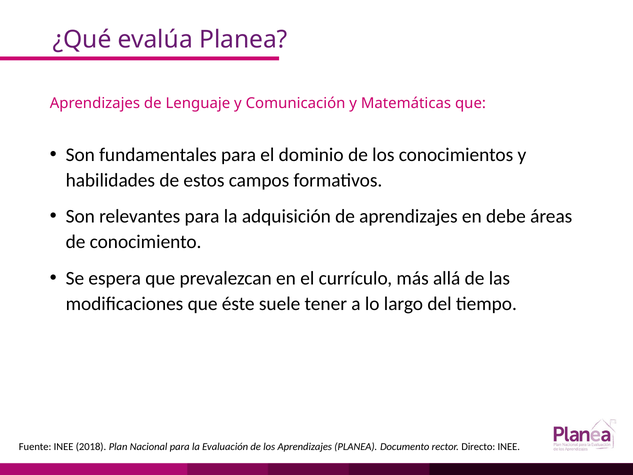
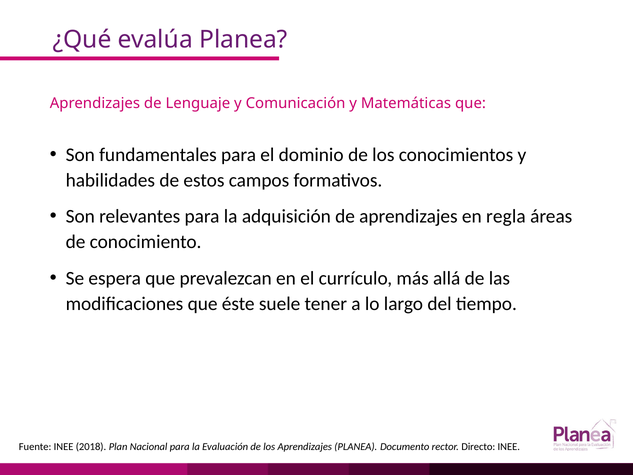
debe: debe -> regla
